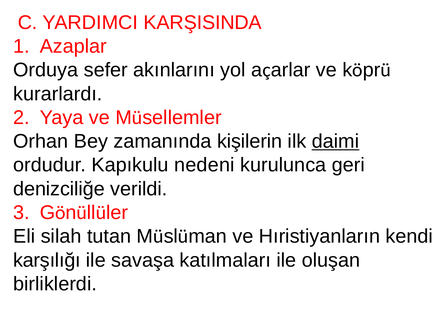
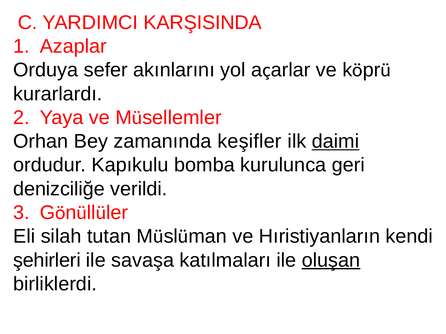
kişilerin: kişilerin -> keşifler
nedeni: nedeni -> bomba
karşılığı: karşılığı -> şehirleri
oluşan underline: none -> present
